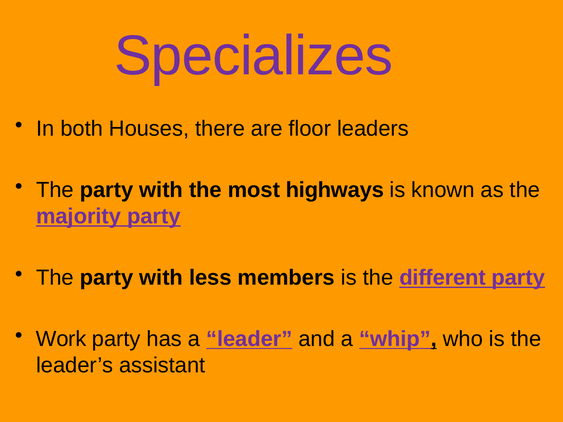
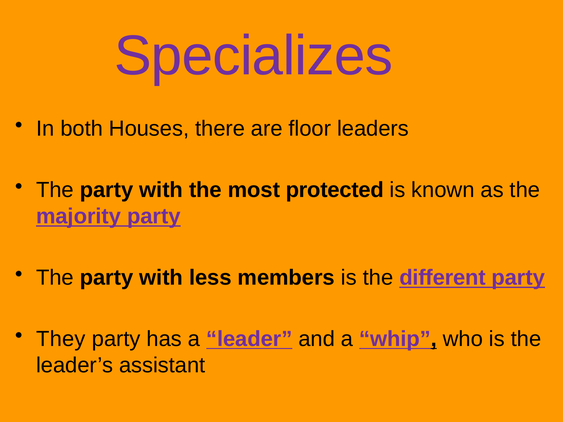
highways: highways -> protected
Work: Work -> They
